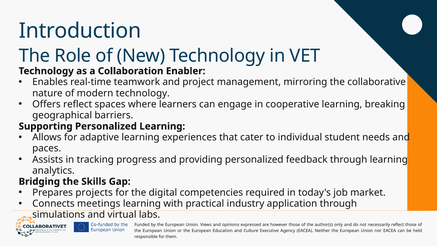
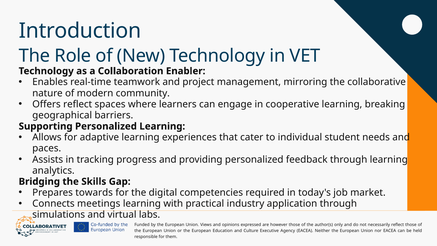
modern technology: technology -> community
projects: projects -> towards
